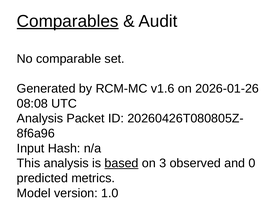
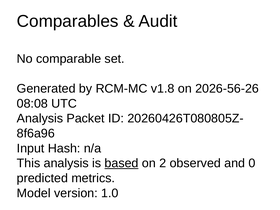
Comparables underline: present -> none
v1.6: v1.6 -> v1.8
2026-01-26: 2026-01-26 -> 2026-56-26
3: 3 -> 2
